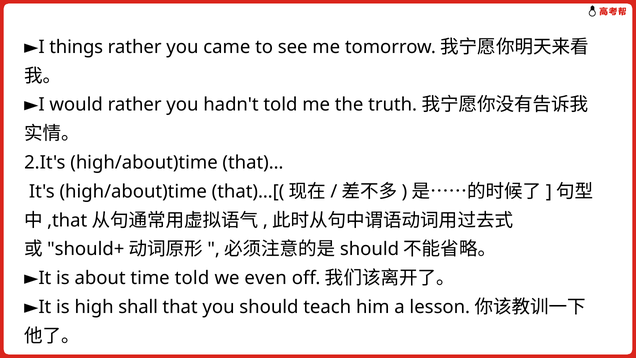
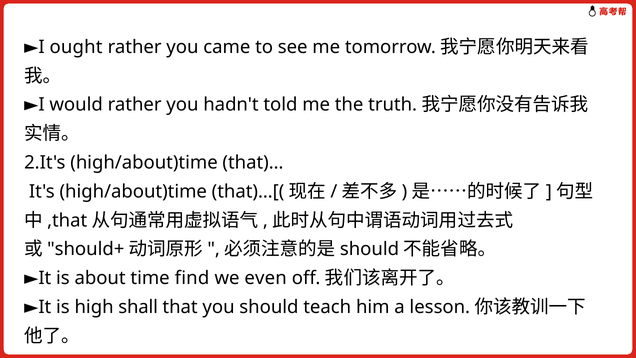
things: things -> ought
time told: told -> find
